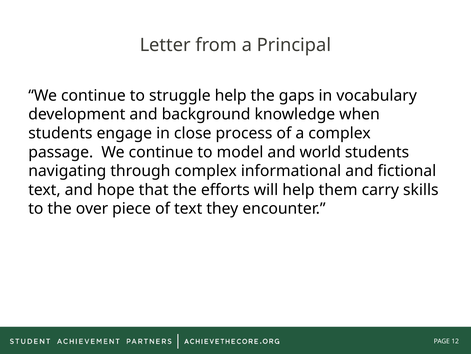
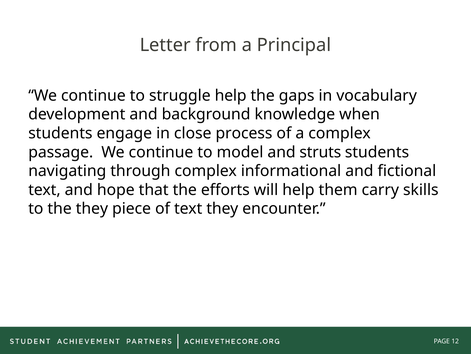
world: world -> struts
the over: over -> they
